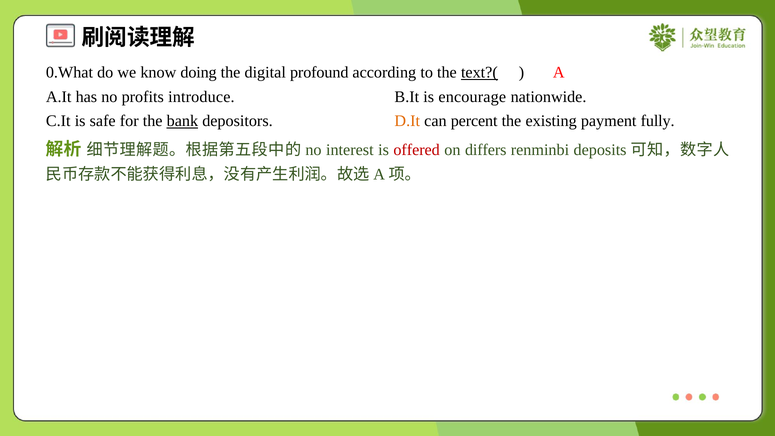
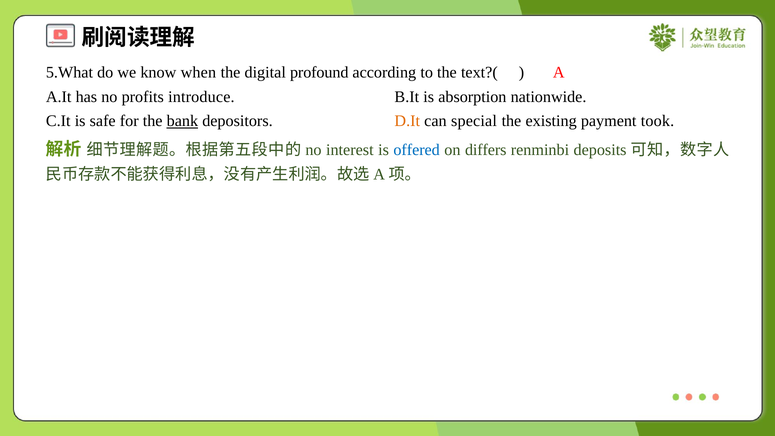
0.What: 0.What -> 5.What
doing: doing -> when
text?( underline: present -> none
encourage: encourage -> absorption
percent: percent -> special
fully: fully -> took
offered colour: red -> blue
